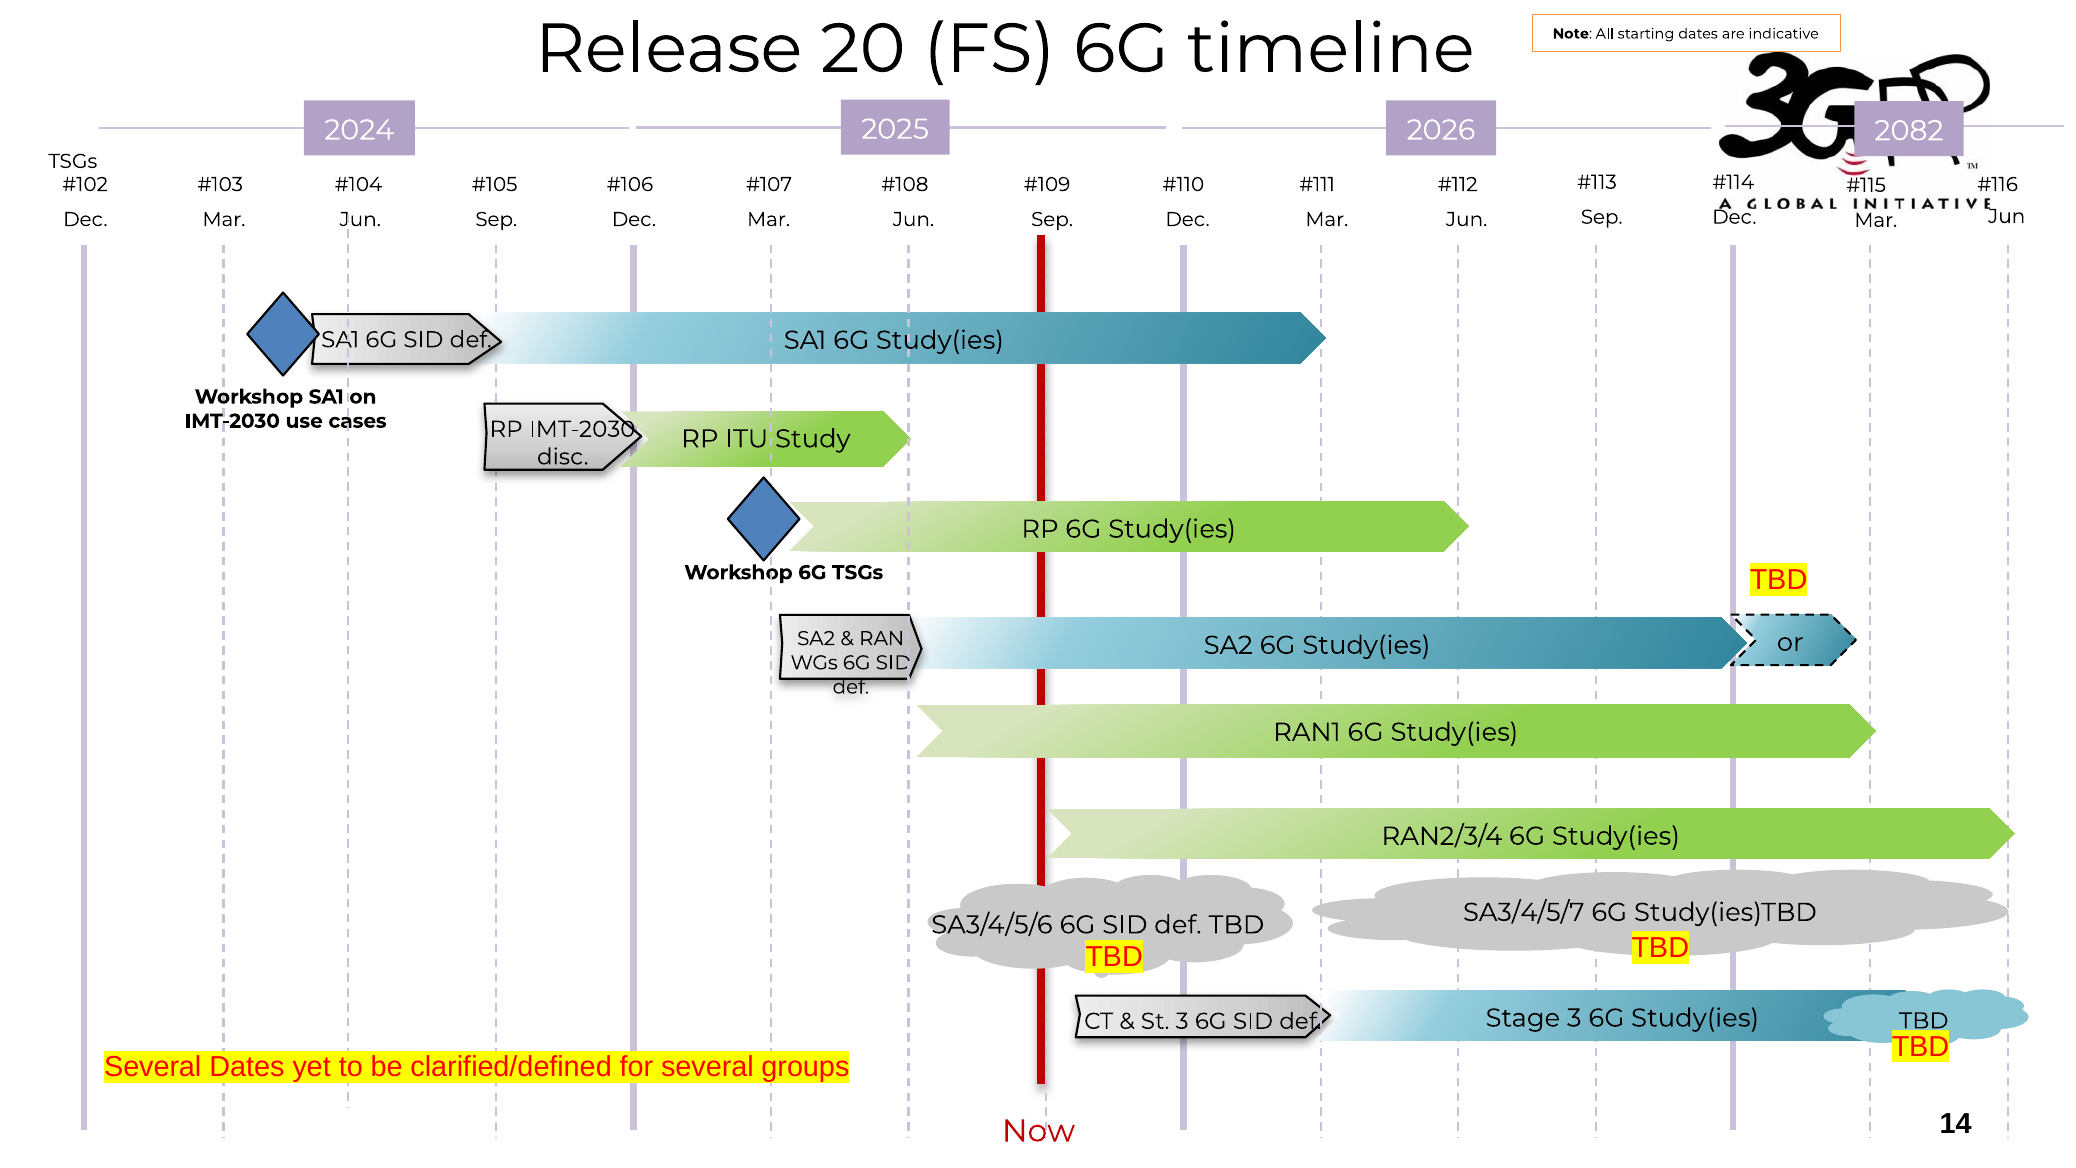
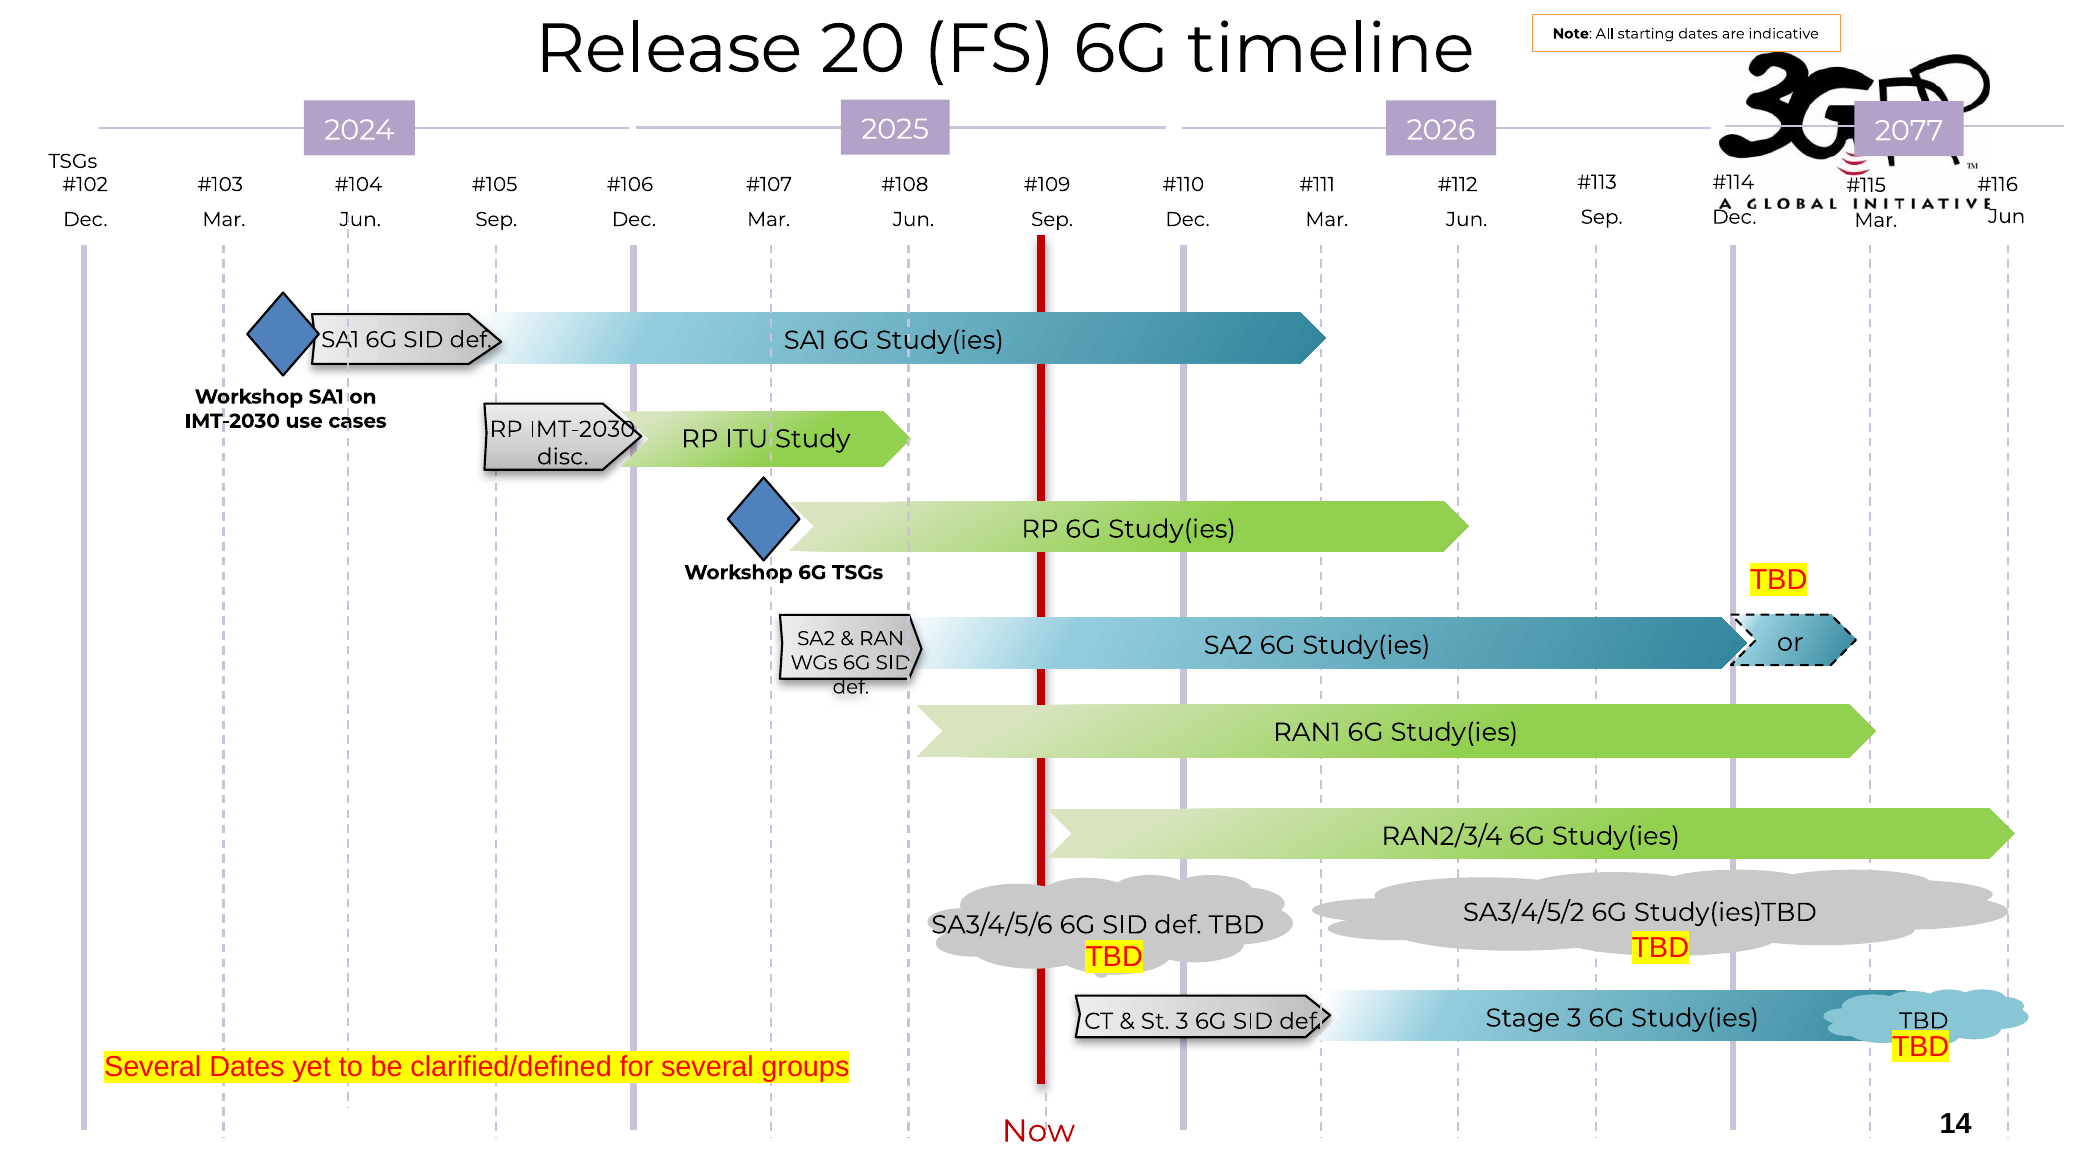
2082: 2082 -> 2077
SA3/4/5/7: SA3/4/5/7 -> SA3/4/5/2
